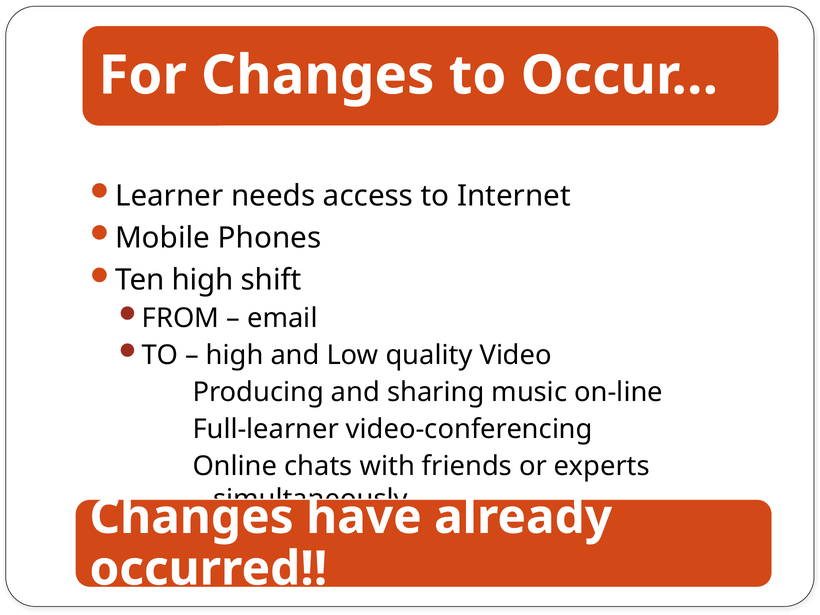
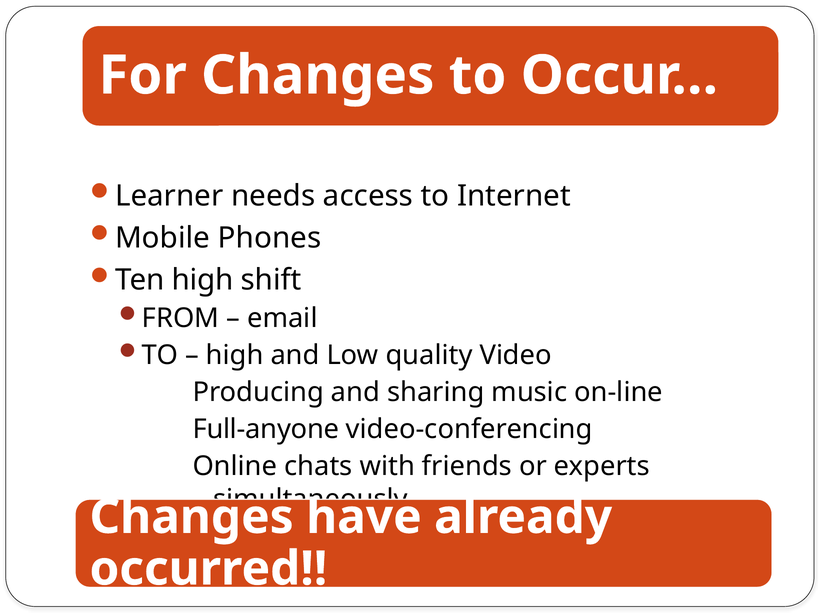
Full-learner: Full-learner -> Full-anyone
